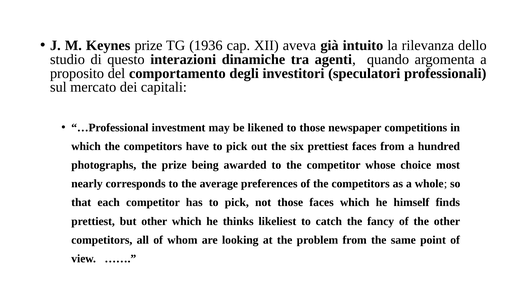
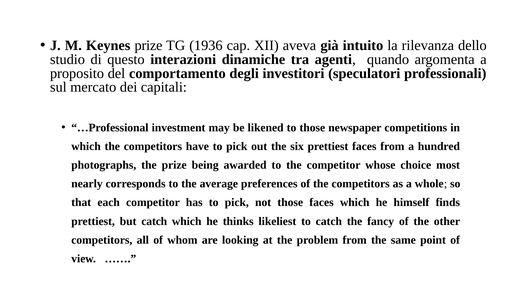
but other: other -> catch
